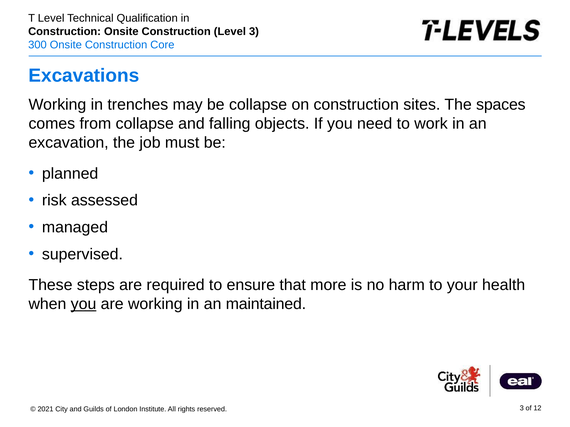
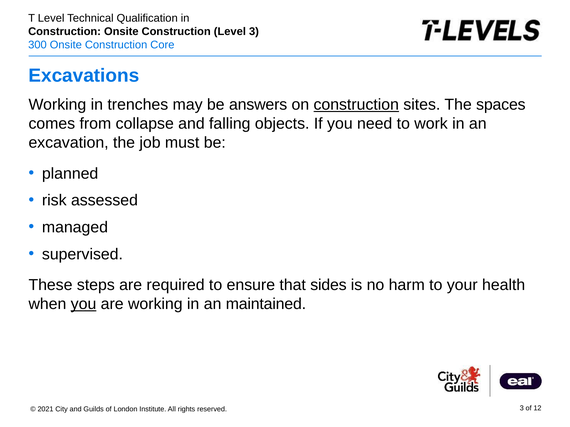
be collapse: collapse -> answers
construction at (356, 105) underline: none -> present
more: more -> sides
